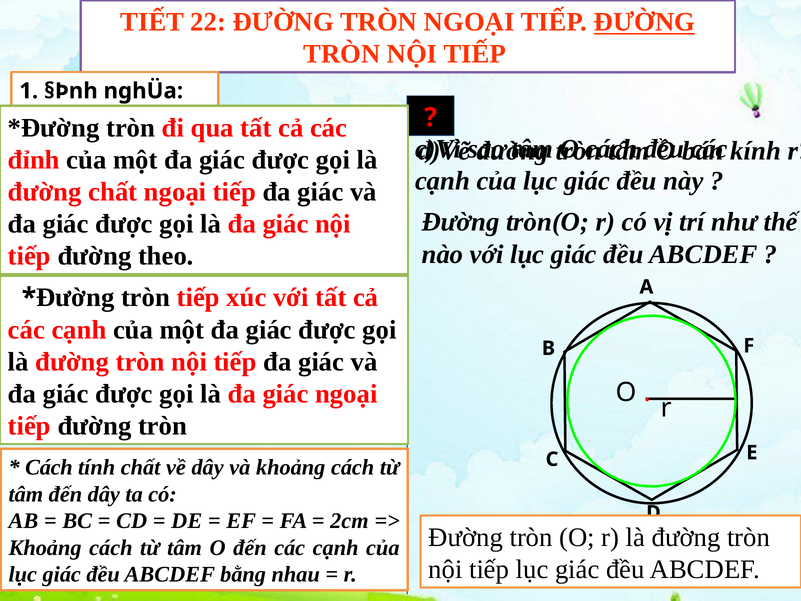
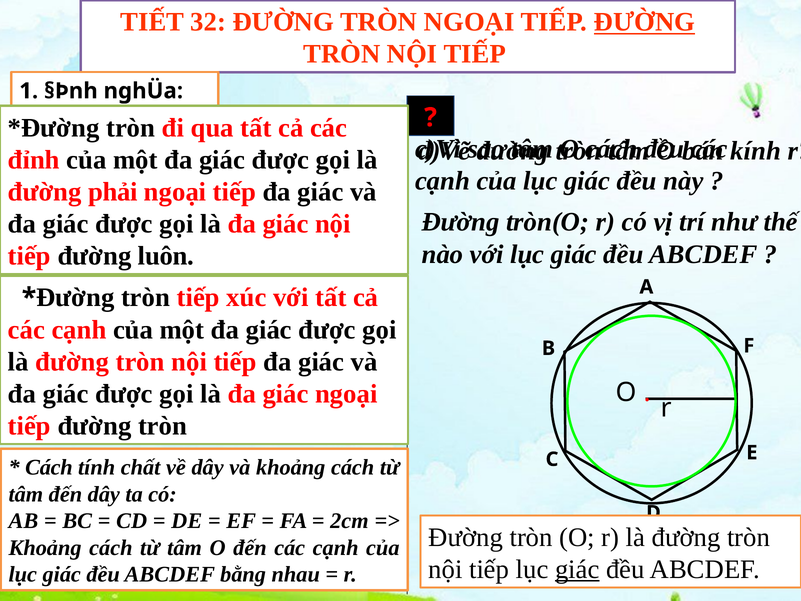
22: 22 -> 32
đường chất: chất -> phải
theo: theo -> luôn
giác at (577, 569) underline: none -> present
